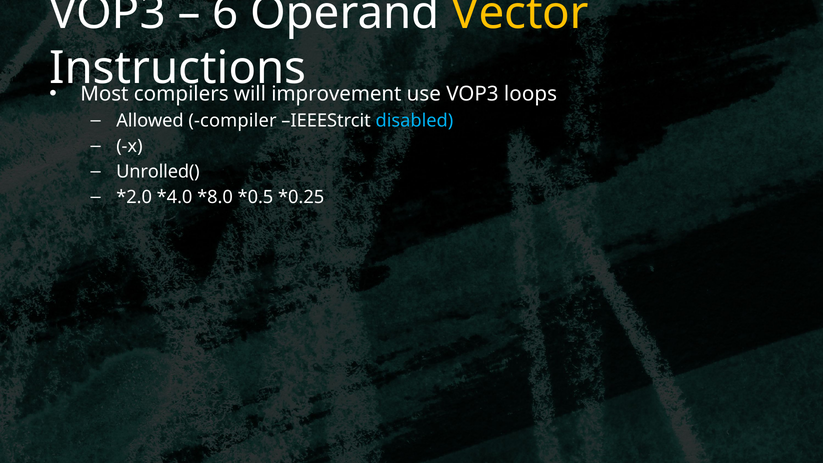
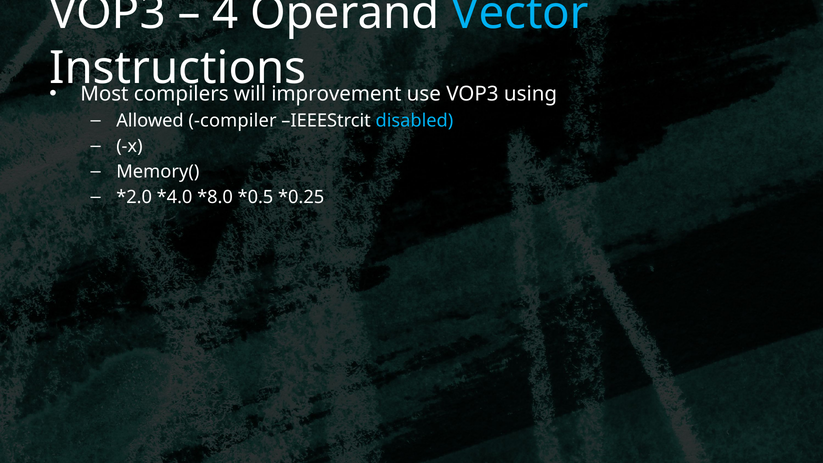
6: 6 -> 4
Vector colour: yellow -> light blue
loops: loops -> using
Unrolled(: Unrolled( -> Memory(
